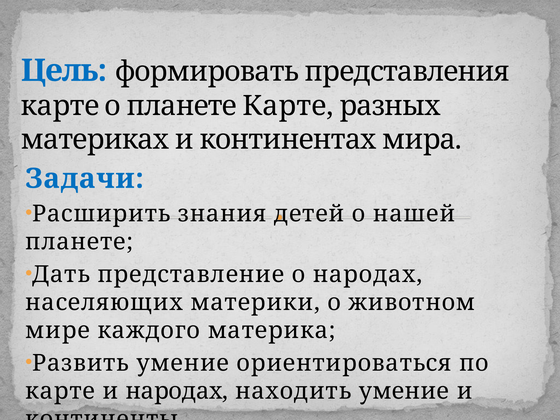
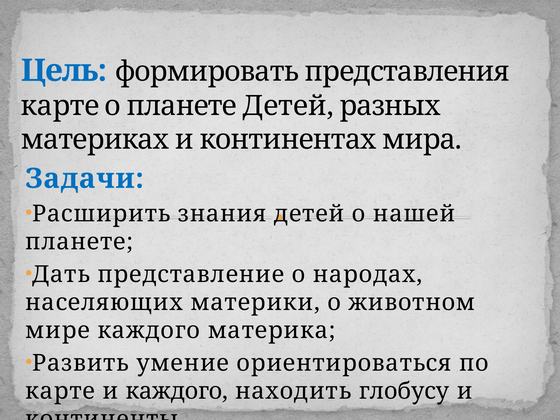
планете Карте: Карте -> Детей
и народах: народах -> каждого
находить умение: умение -> глобусу
